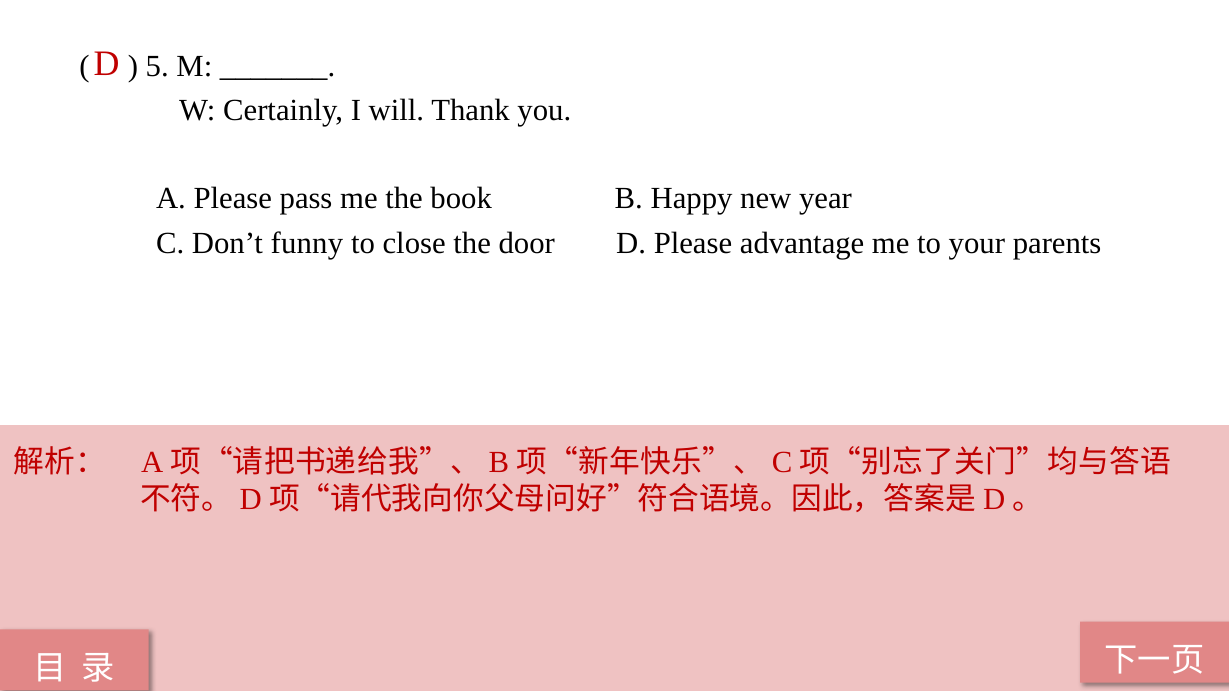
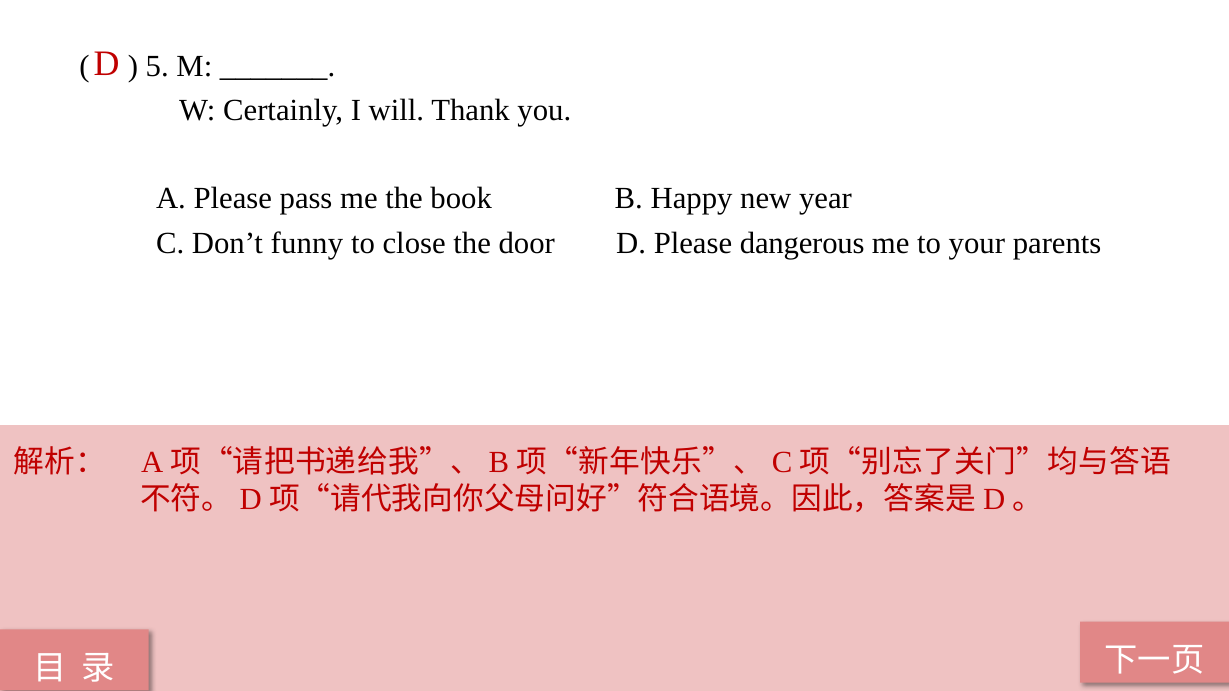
advantage: advantage -> dangerous
